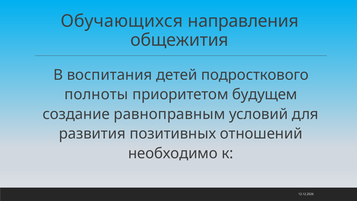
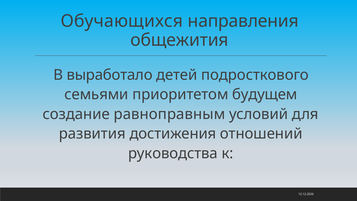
воспитания: воспитания -> выработало
полноты: полноты -> семьями
позитивных: позитивных -> достижения
необходимо: необходимо -> руководства
